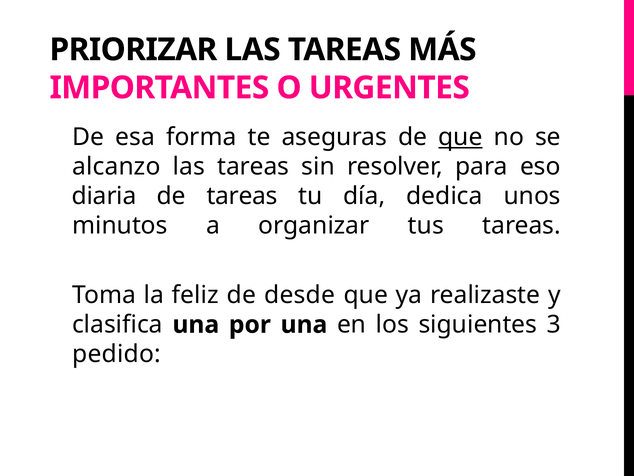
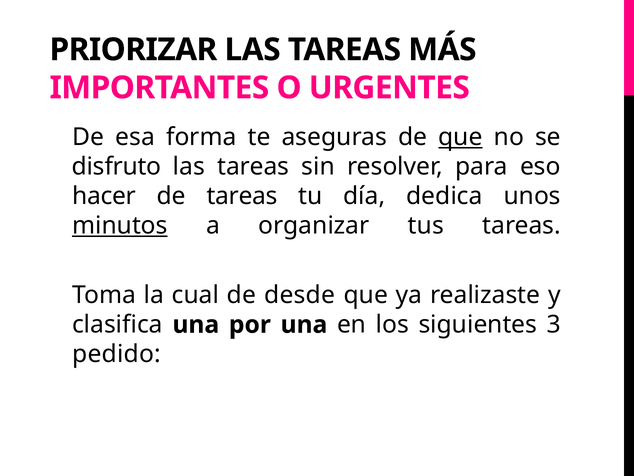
alcanzo: alcanzo -> disfruto
diaria: diaria -> hacer
minutos underline: none -> present
feliz: feliz -> cual
